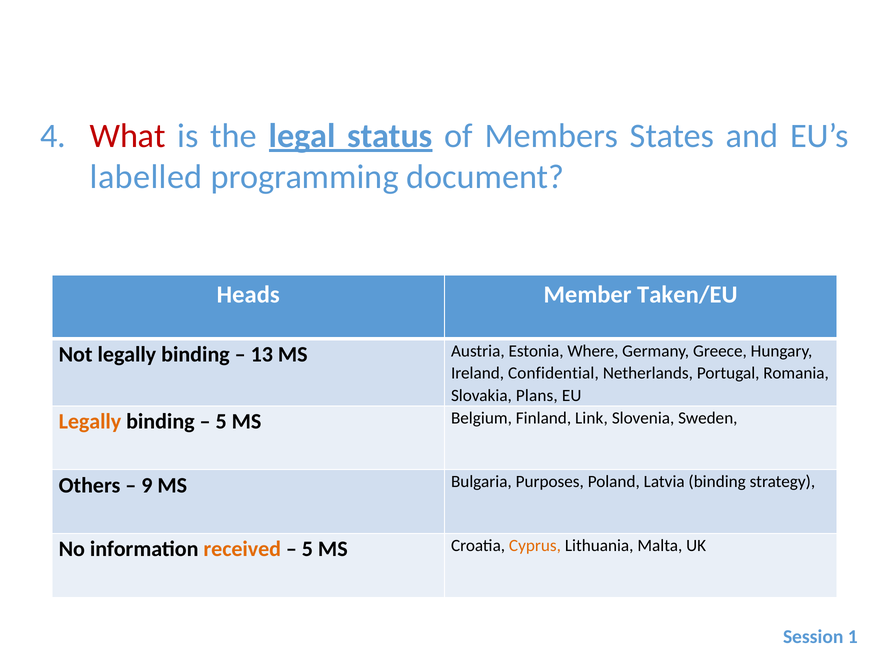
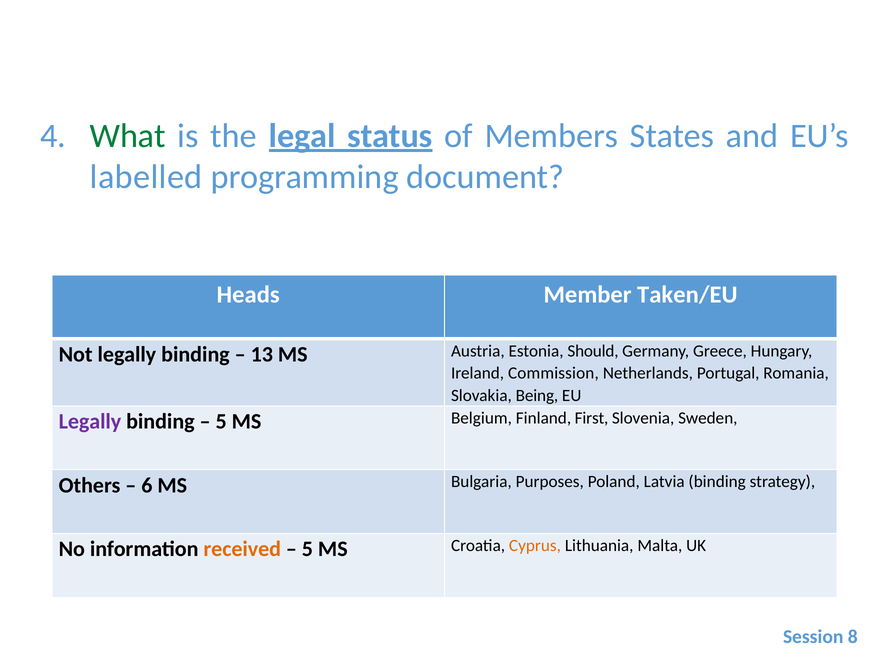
What colour: red -> green
Where: Where -> Should
Confidential: Confidential -> Commission
Plans: Plans -> Being
Legally at (90, 422) colour: orange -> purple
Link: Link -> First
9: 9 -> 6
1: 1 -> 8
